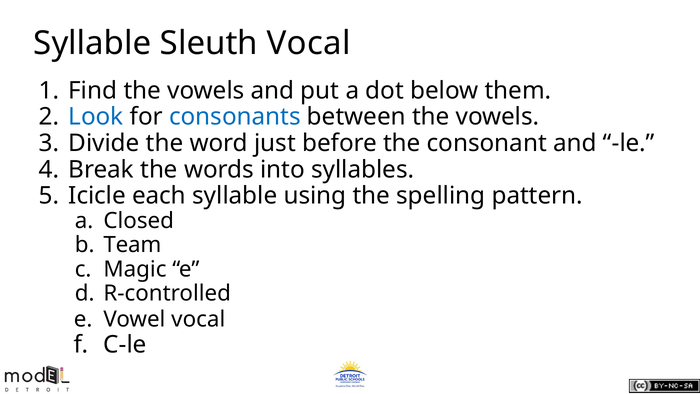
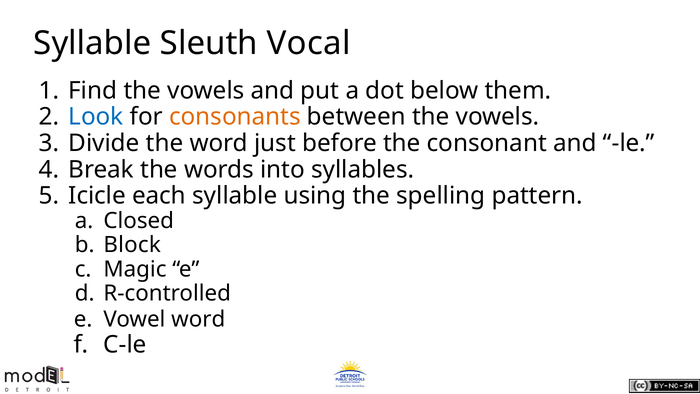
consonants colour: blue -> orange
Team: Team -> Block
Vowel vocal: vocal -> word
